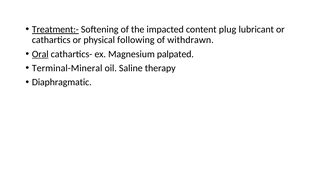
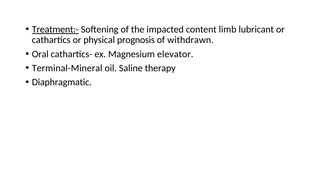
plug: plug -> limb
following: following -> prognosis
Oral underline: present -> none
palpated: palpated -> elevator
